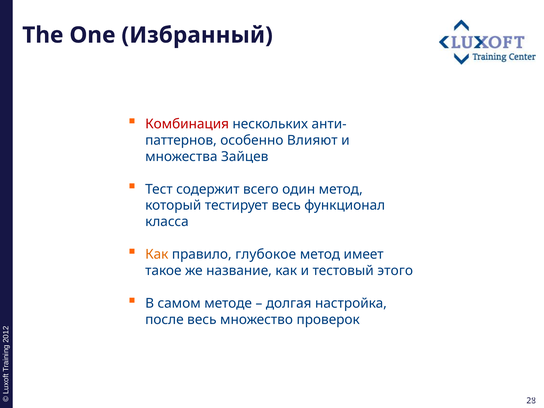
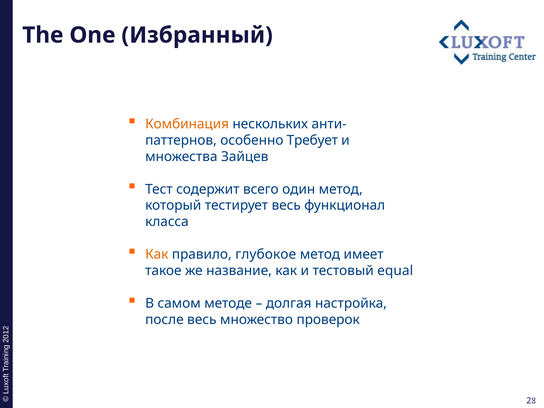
Комбинация colour: red -> orange
Влияют: Влияют -> Требует
этого: этого -> equal
